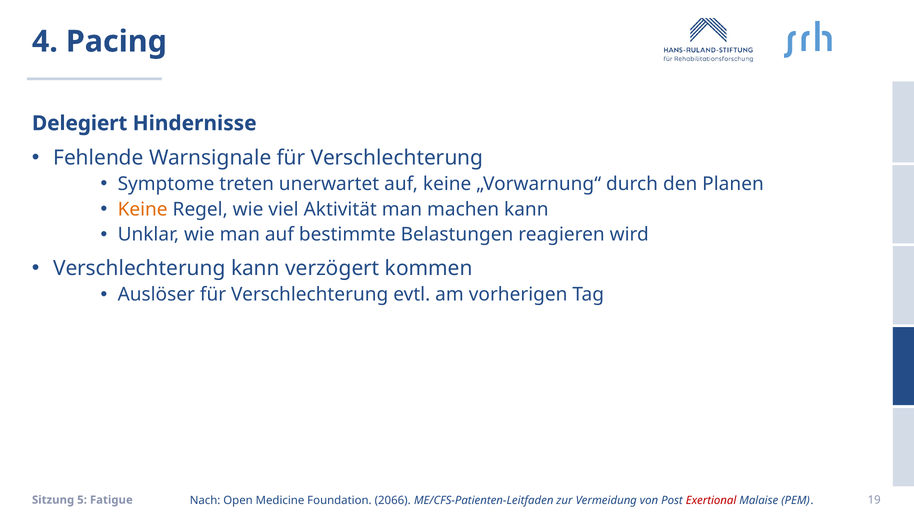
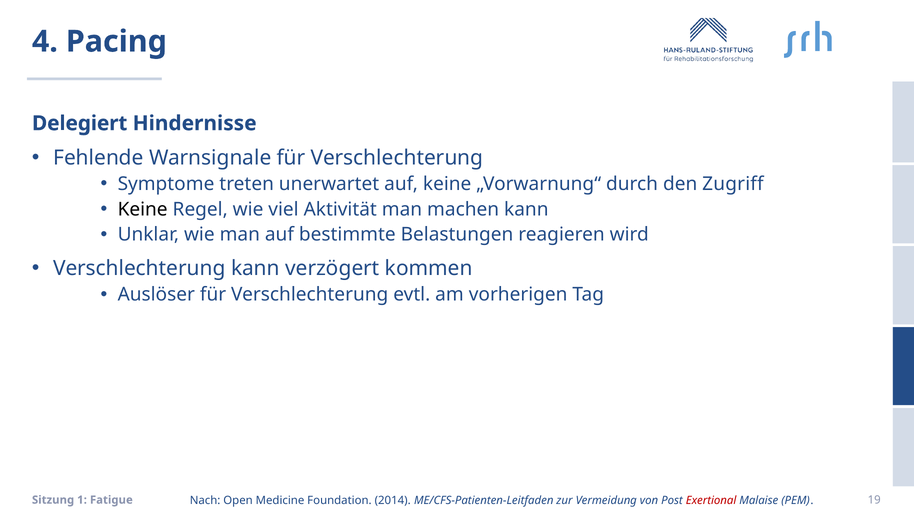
Planen: Planen -> Zugriff
Keine at (143, 209) colour: orange -> black
2066: 2066 -> 2014
5: 5 -> 1
